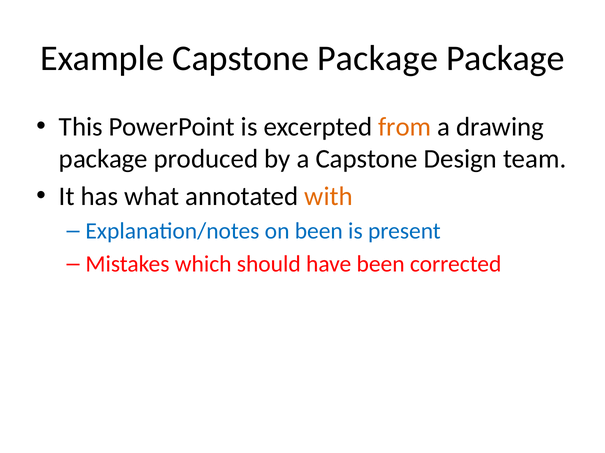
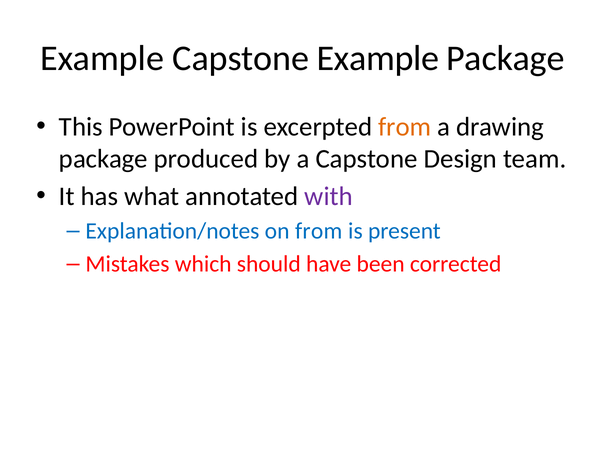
Capstone Package: Package -> Example
with colour: orange -> purple
on been: been -> from
